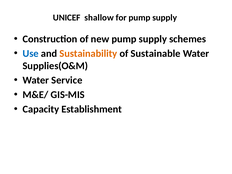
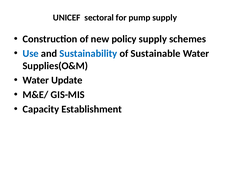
shallow: shallow -> sectoral
new pump: pump -> policy
Sustainability colour: orange -> blue
Service: Service -> Update
